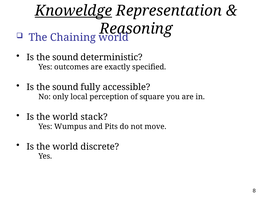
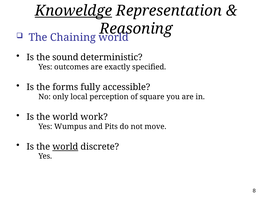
sound at (65, 87): sound -> forms
stack: stack -> work
world at (65, 147) underline: none -> present
